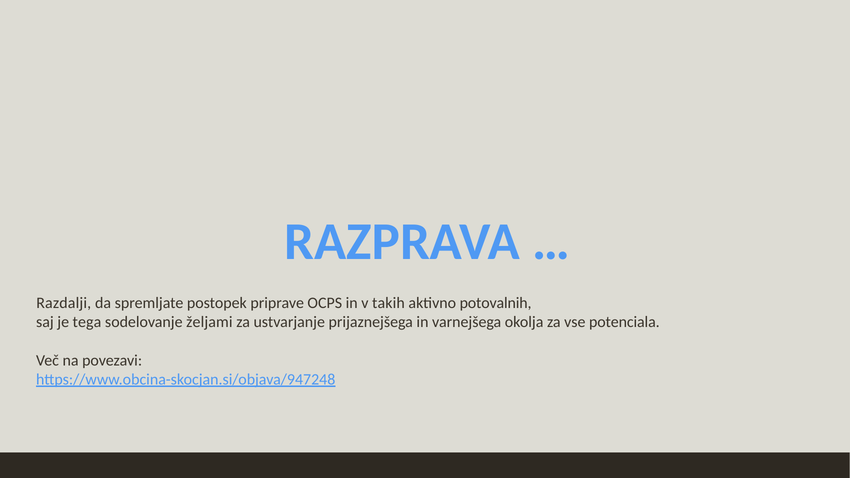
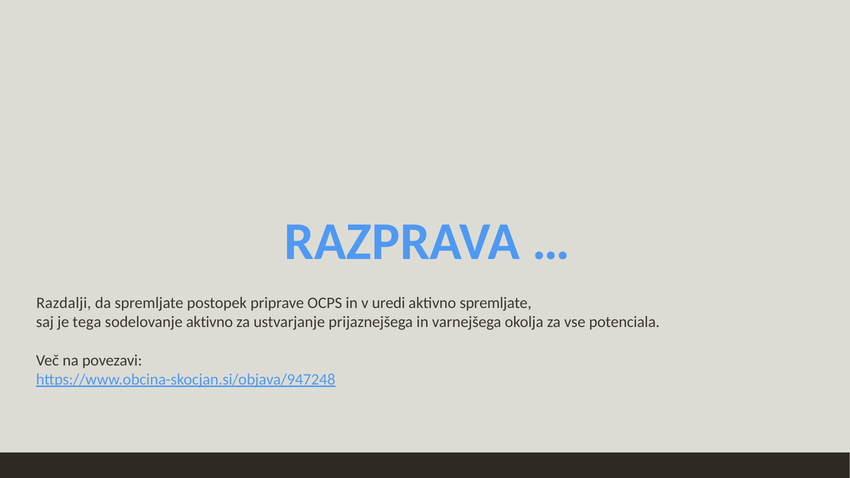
takih: takih -> uredi
aktivno potovalnih: potovalnih -> spremljate
sodelovanje željami: željami -> aktivno
